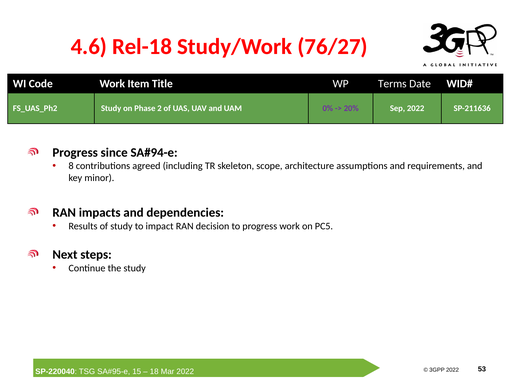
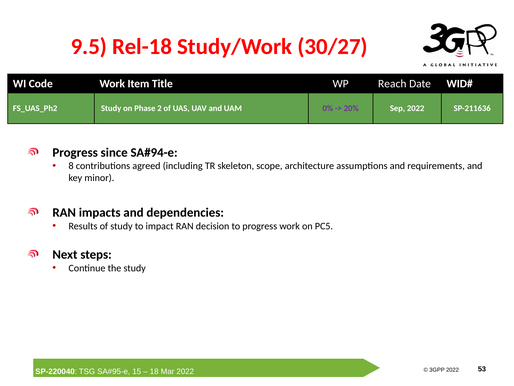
4.6: 4.6 -> 9.5
76/27: 76/27 -> 30/27
Terms: Terms -> Reach
